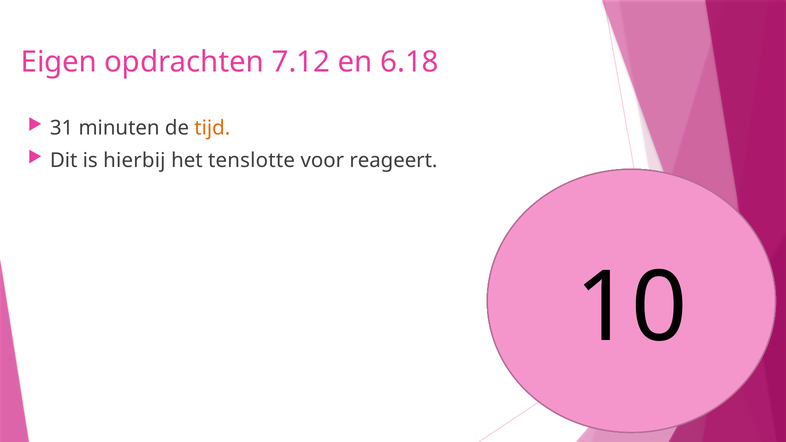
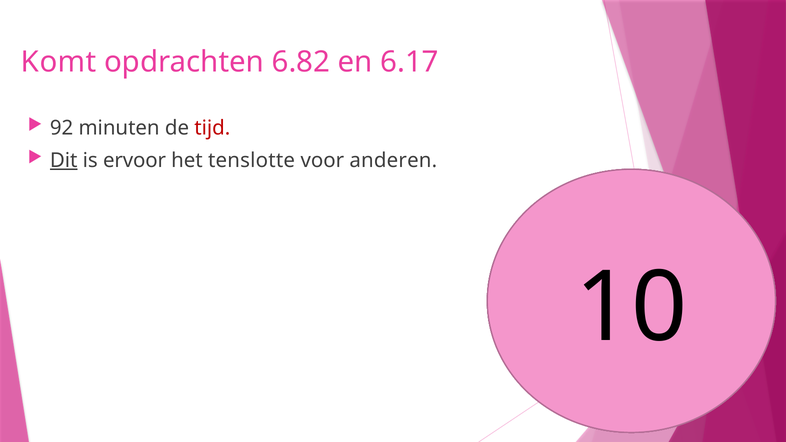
Eigen: Eigen -> Komt
7.12: 7.12 -> 6.82
6.18: 6.18 -> 6.17
31: 31 -> 92
tijd colour: orange -> red
Dit underline: none -> present
hierbij: hierbij -> ervoor
reageert: reageert -> anderen
